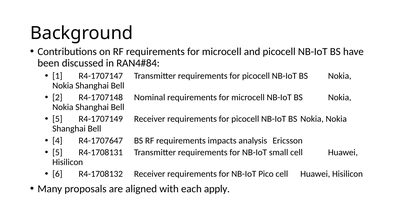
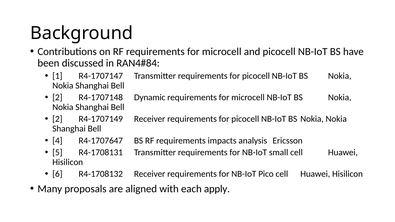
Nominal: Nominal -> Dynamic
5 at (57, 119): 5 -> 2
